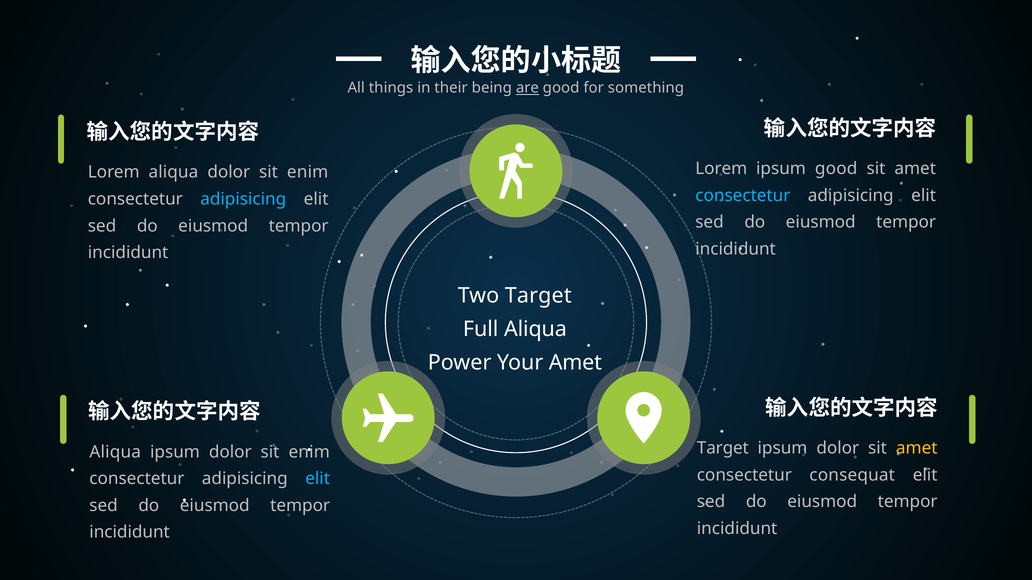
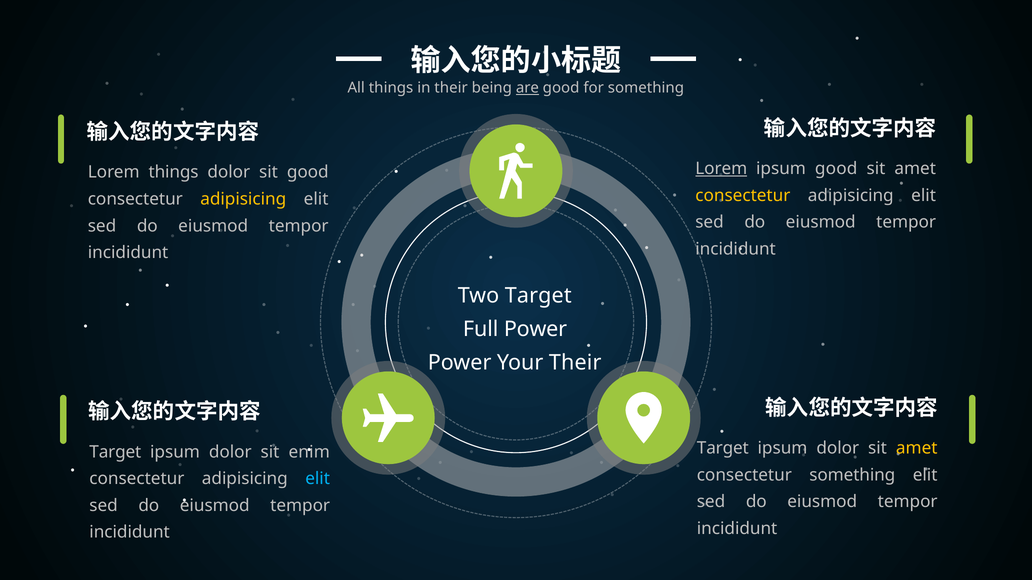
Lorem at (721, 169) underline: none -> present
Lorem aliqua: aliqua -> things
enim at (308, 172): enim -> good
consectetur at (743, 196) colour: light blue -> yellow
adipisicing at (243, 199) colour: light blue -> yellow
Full Aliqua: Aliqua -> Power
Your Amet: Amet -> Their
Aliqua at (115, 452): Aliqua -> Target
consectetur consequat: consequat -> something
